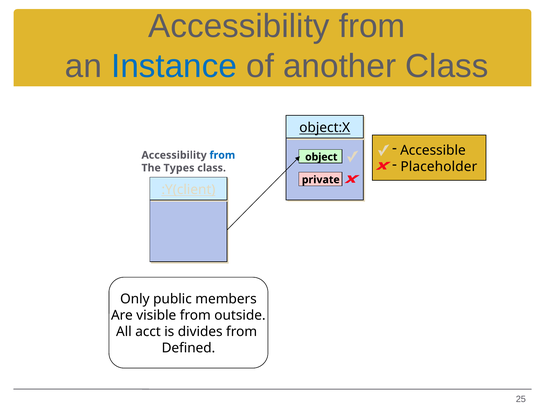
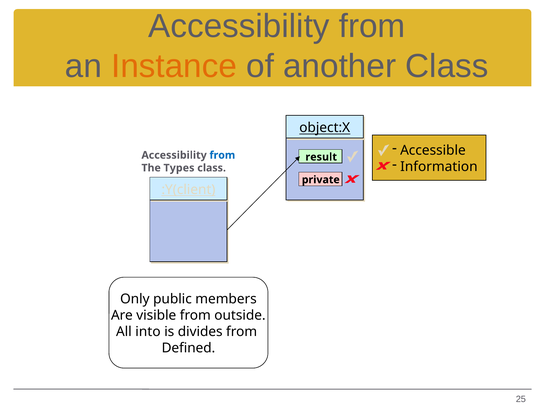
Instance colour: blue -> orange
object: object -> result
Placeholder: Placeholder -> Information
acct: acct -> into
